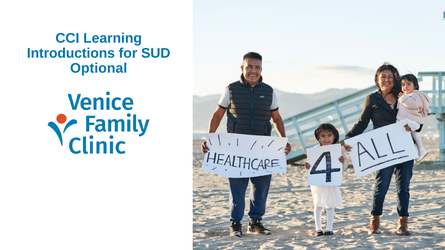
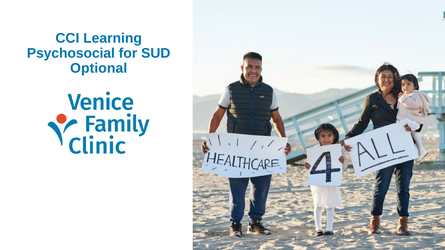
Introductions: Introductions -> Psychosocial
